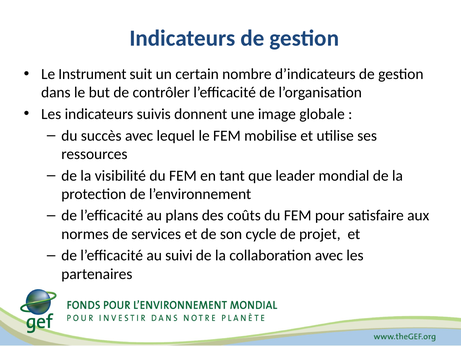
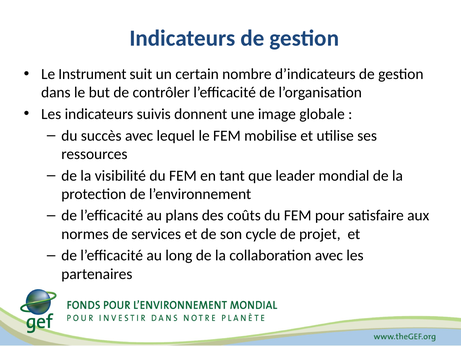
suivi: suivi -> long
